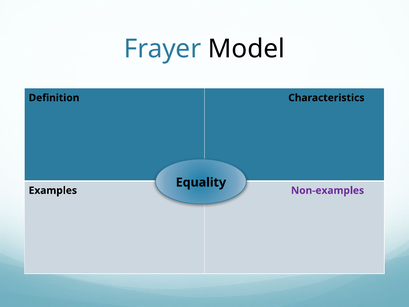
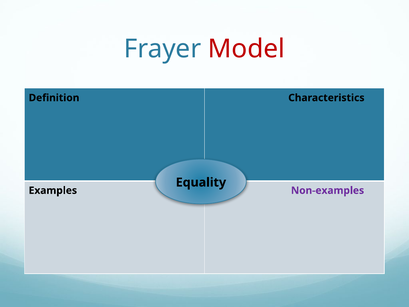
Model colour: black -> red
